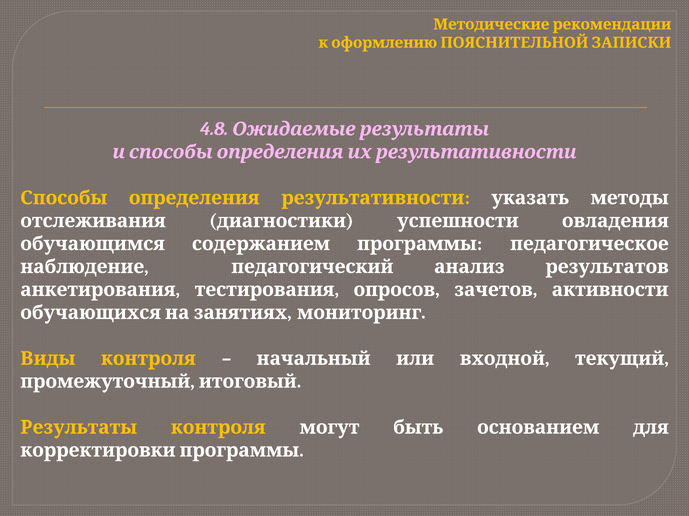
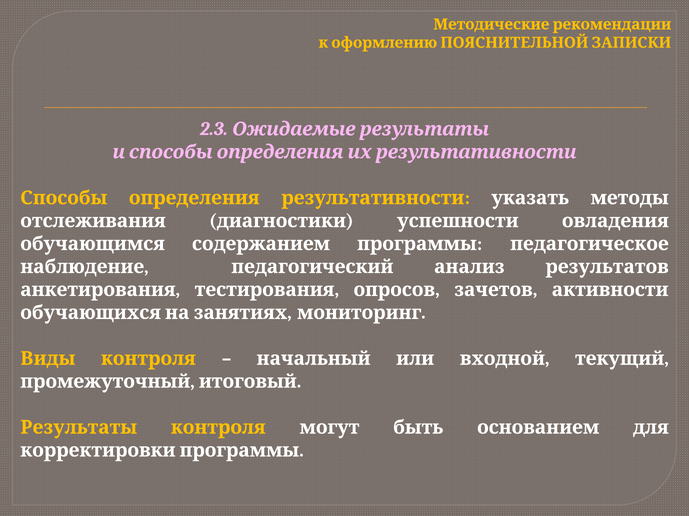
4.8: 4.8 -> 2.3
